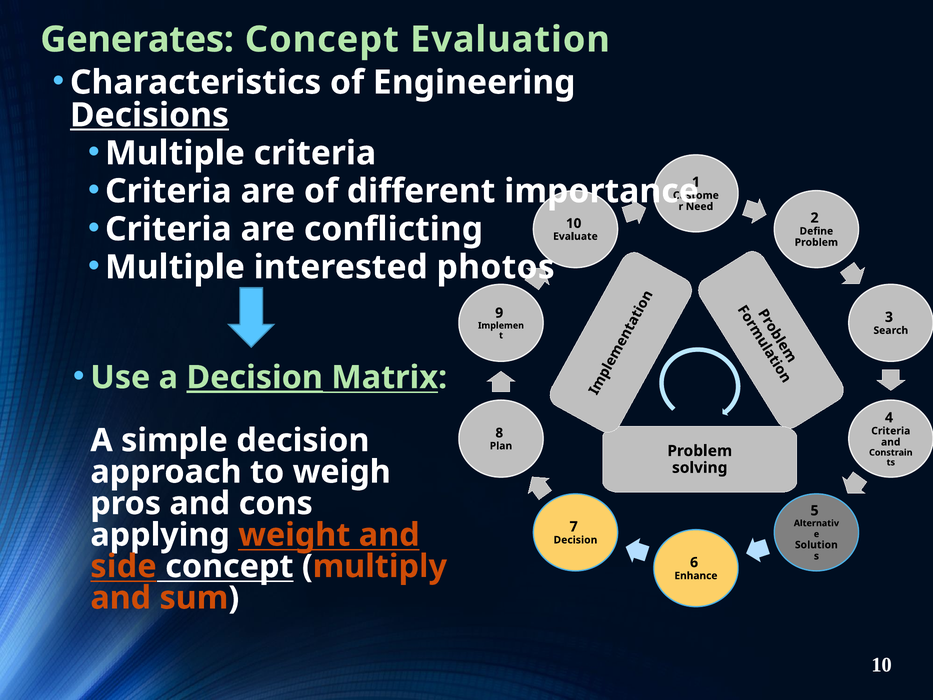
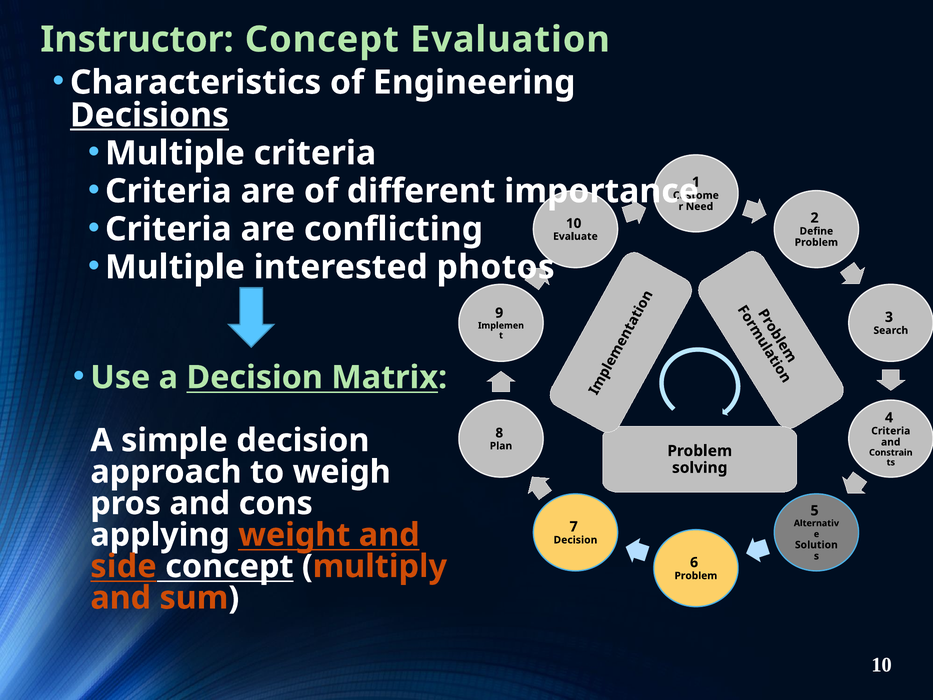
Generates: Generates -> Instructor
Decision at (255, 377) underline: present -> none
Enhance at (696, 576): Enhance -> Problem
